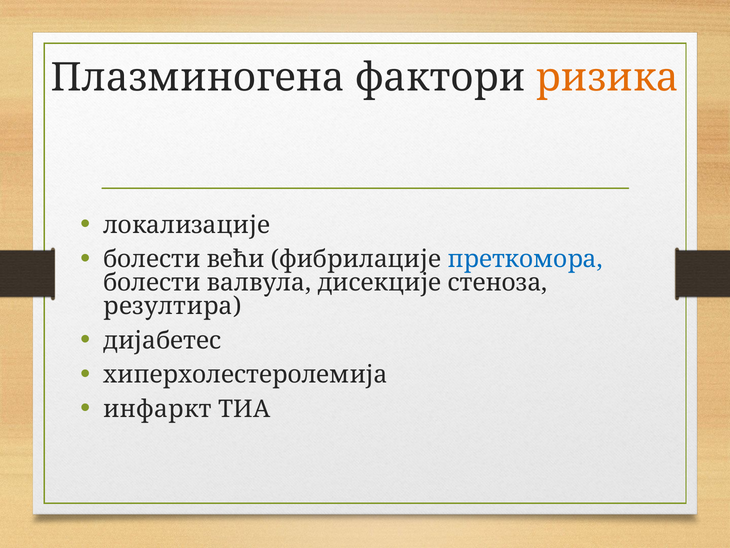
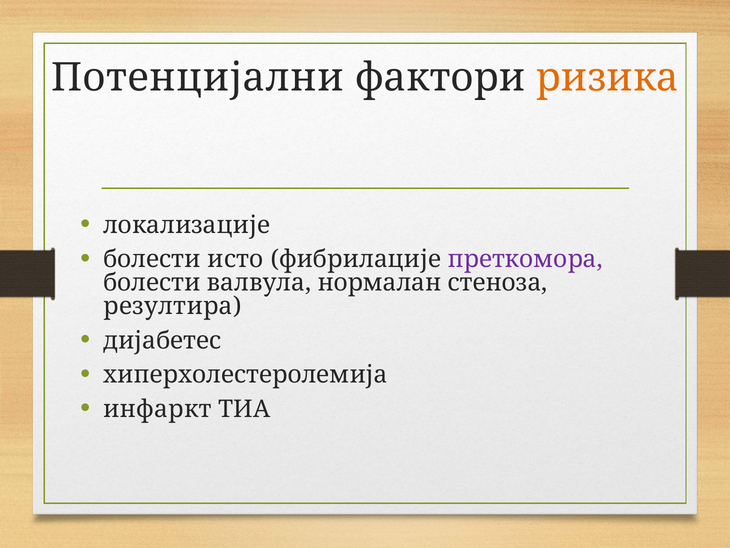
Плазминогена: Плазминогена -> Потенцијални
већи: већи -> исто
преткомора colour: blue -> purple
дисекције: дисекције -> нормалан
